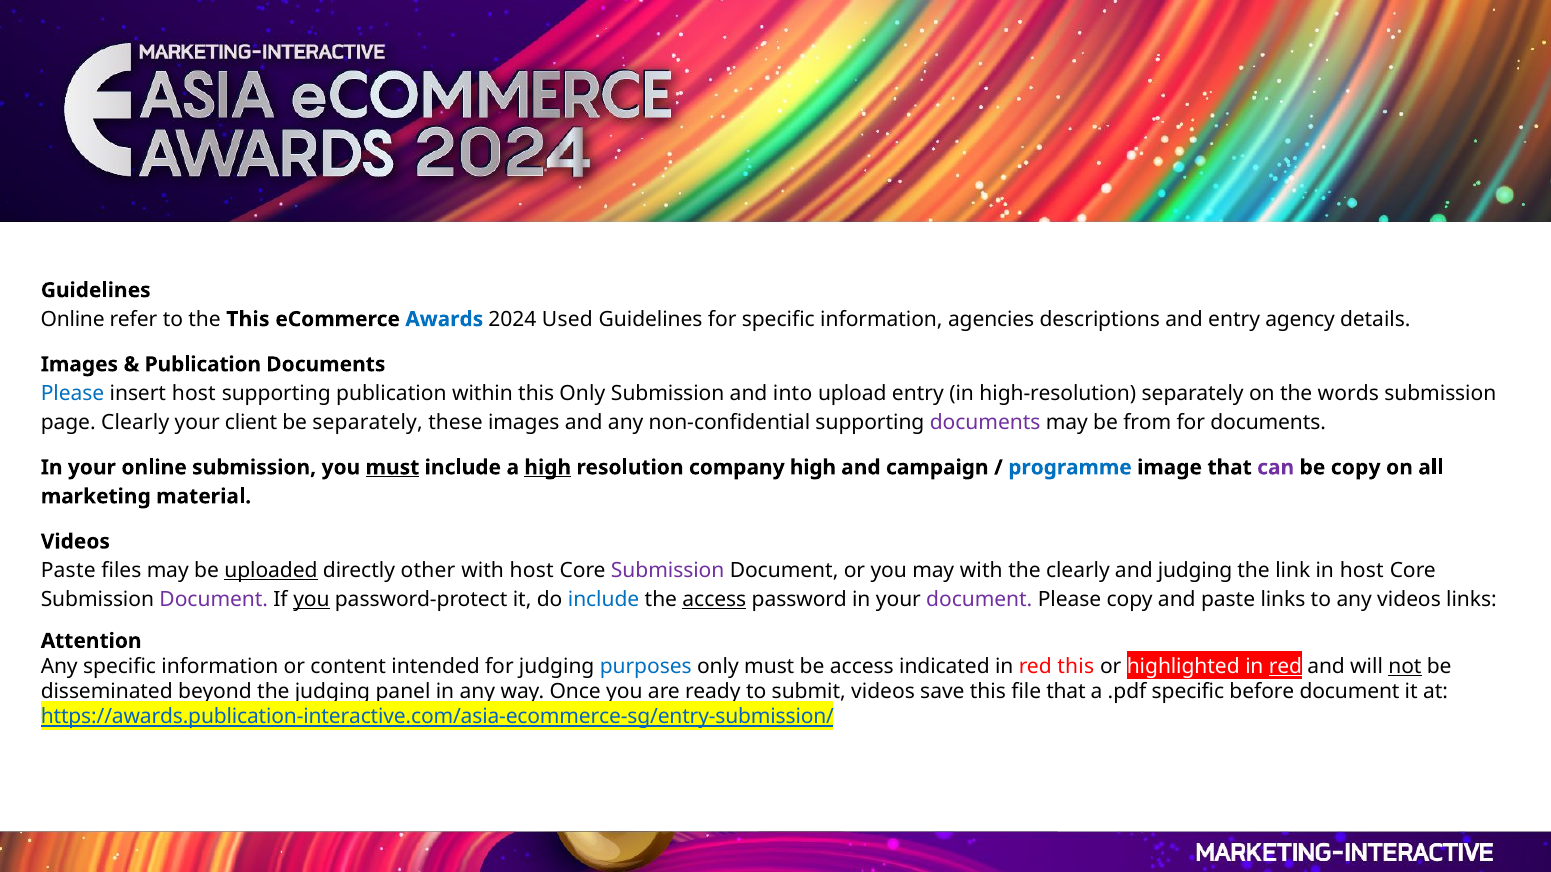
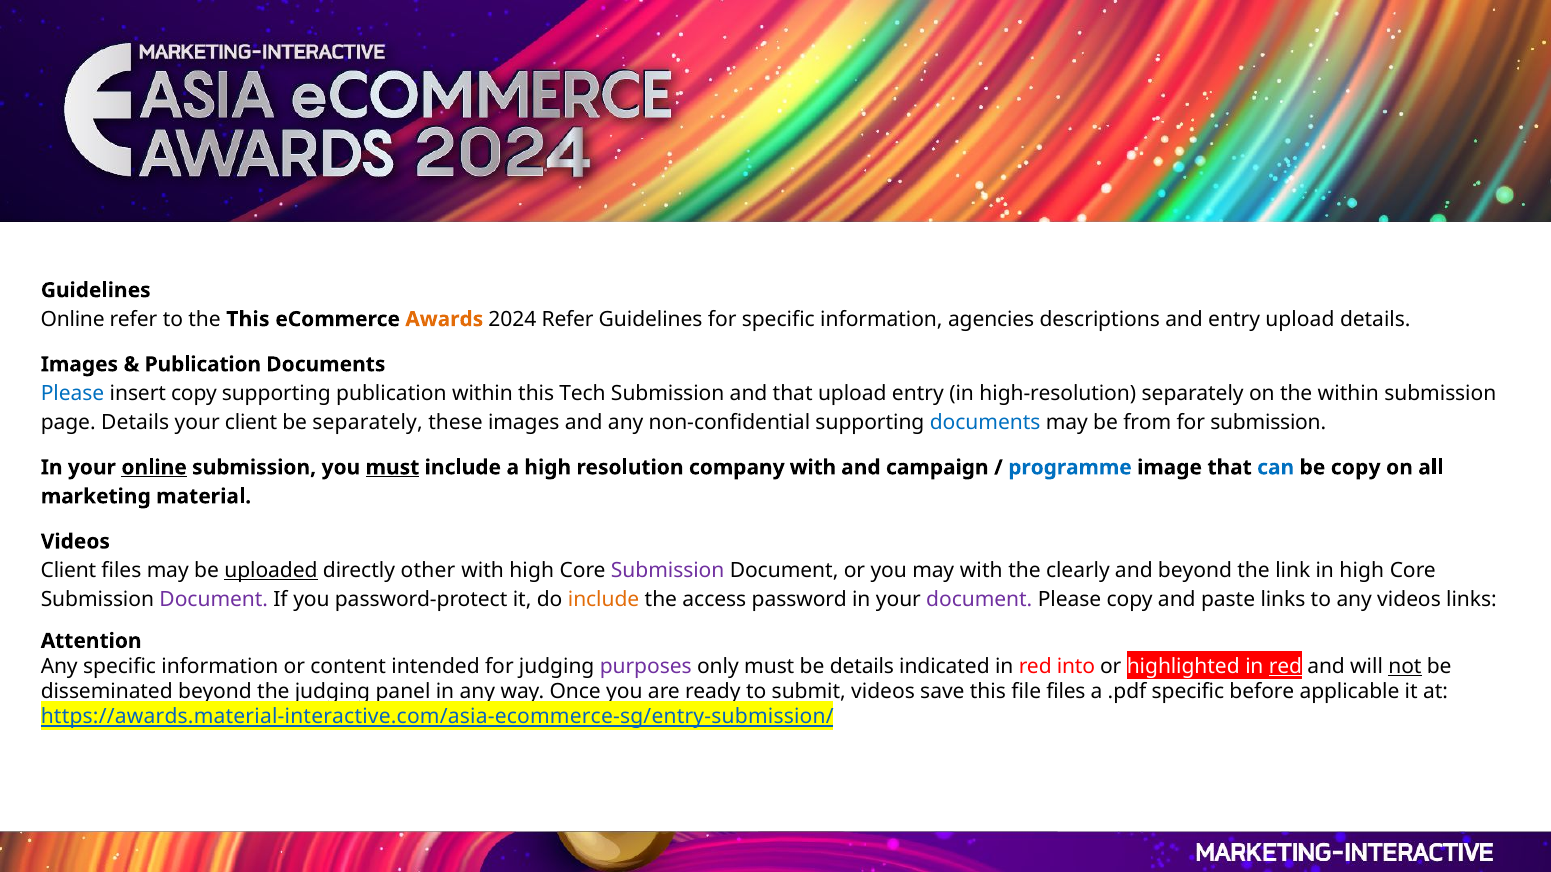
Awards colour: blue -> orange
2024 Used: Used -> Refer
entry agency: agency -> upload
insert host: host -> copy
this Only: Only -> Tech
and into: into -> that
the words: words -> within
page Clearly: Clearly -> Details
documents at (985, 423) colour: purple -> blue
for documents: documents -> submission
online at (154, 468) underline: none -> present
high at (548, 468) underline: present -> none
company high: high -> with
can colour: purple -> blue
Paste at (68, 571): Paste -> Client
with host: host -> high
and judging: judging -> beyond
in host: host -> high
you at (311, 600) underline: present -> none
include at (604, 600) colour: blue -> orange
access at (714, 600) underline: present -> none
purposes colour: blue -> purple
be access: access -> details
red this: this -> into
file that: that -> files
before document: document -> applicable
https://awards.publication-interactive.com/asia-ecommerce-sg/entry-submission/: https://awards.publication-interactive.com/asia-ecommerce-sg/entry-submission/ -> https://awards.material-interactive.com/asia-ecommerce-sg/entry-submission/
